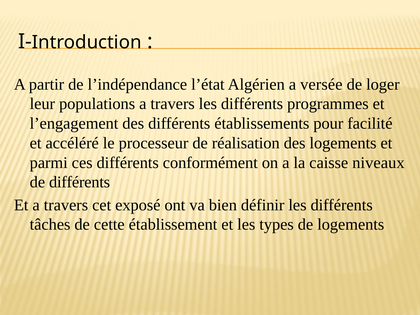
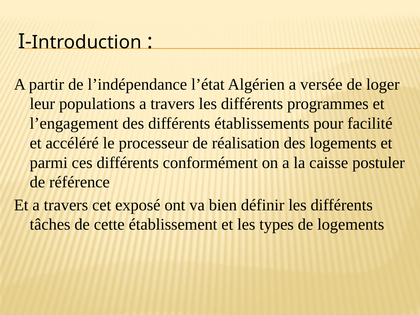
niveaux: niveaux -> postuler
de différents: différents -> référence
